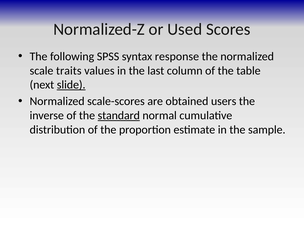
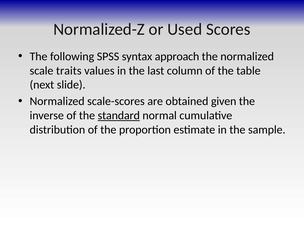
response: response -> approach
slide underline: present -> none
users: users -> given
